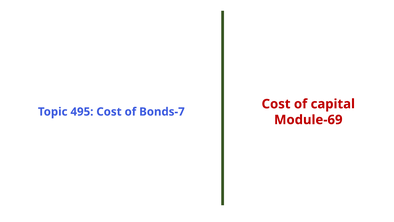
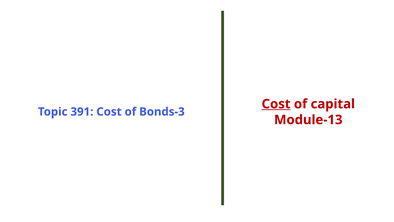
Cost at (276, 104) underline: none -> present
495: 495 -> 391
Bonds-7: Bonds-7 -> Bonds-3
Module-69: Module-69 -> Module-13
